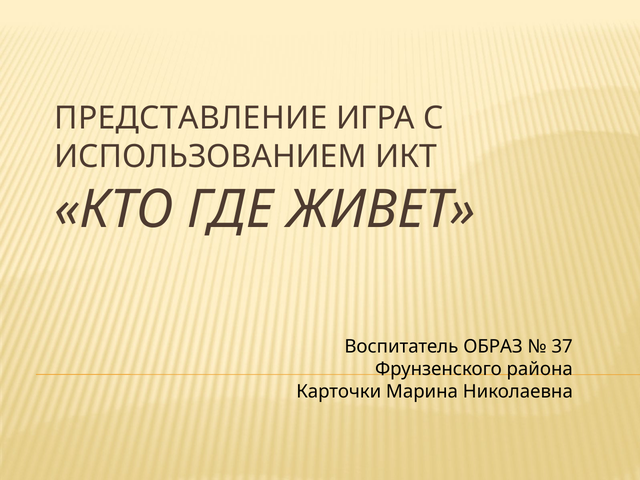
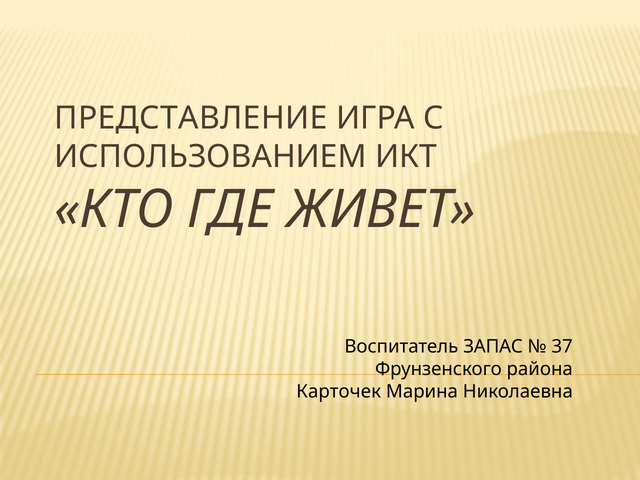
ОБРАЗ: ОБРАЗ -> ЗАПАС
Карточки: Карточки -> Карточек
